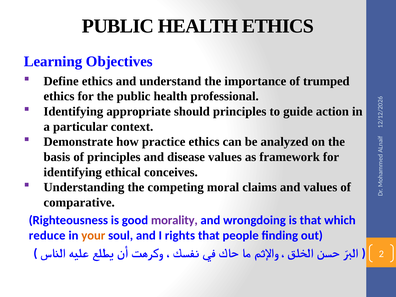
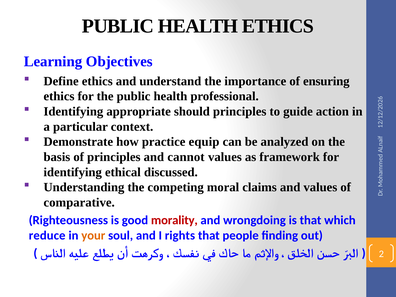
trumped: trumped -> ensuring
practice ethics: ethics -> equip
disease: disease -> cannot
conceives: conceives -> discussed
morality colour: purple -> red
